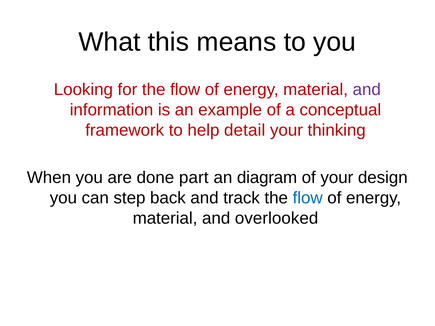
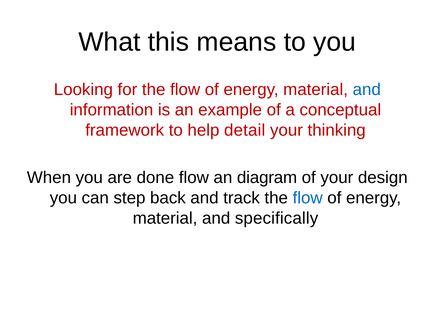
and at (367, 90) colour: purple -> blue
done part: part -> flow
overlooked: overlooked -> specifically
